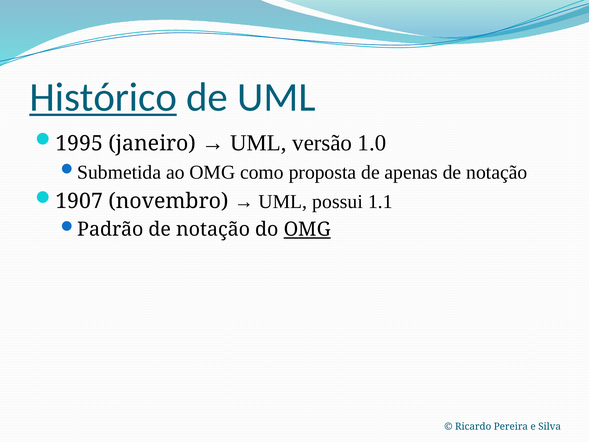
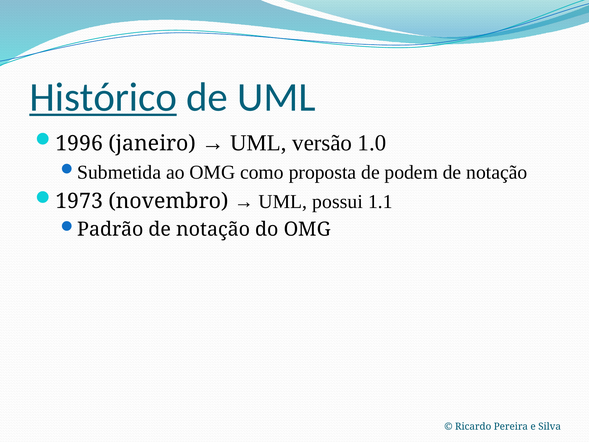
1995: 1995 -> 1996
apenas: apenas -> podem
1907: 1907 -> 1973
OMG at (307, 229) underline: present -> none
